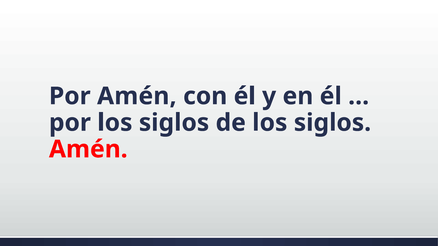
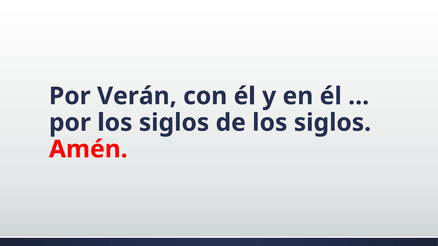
Por Amén: Amén -> Verán
